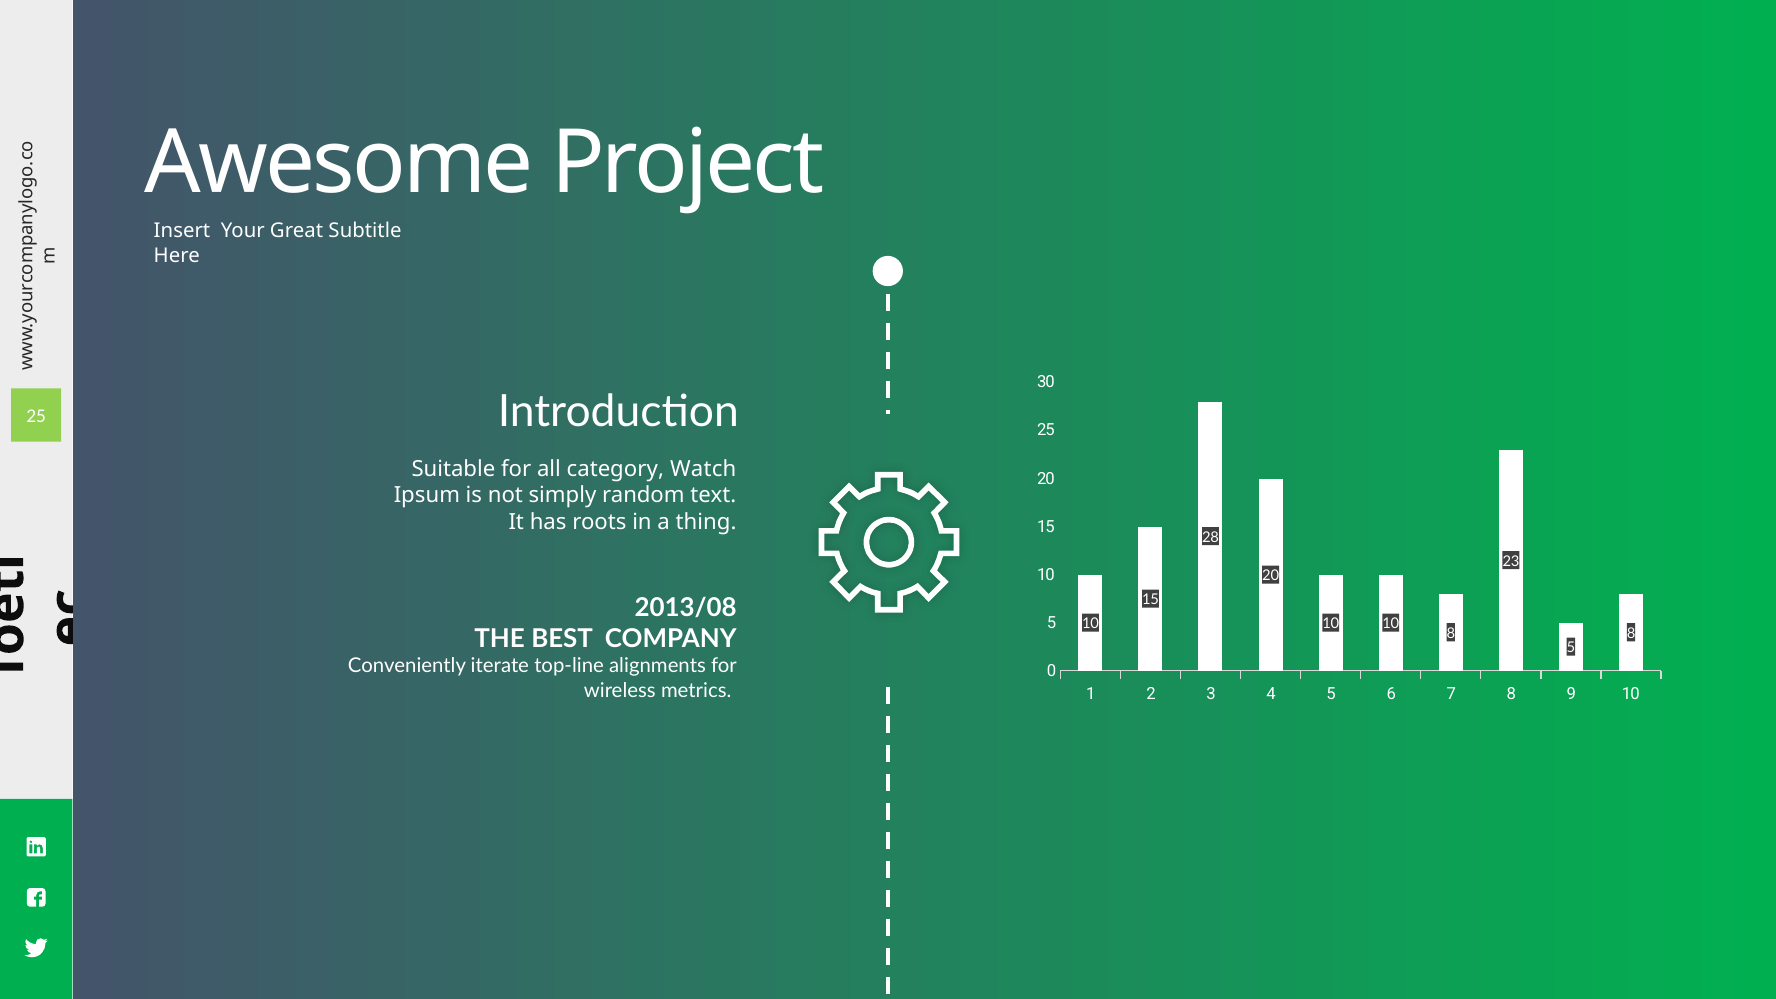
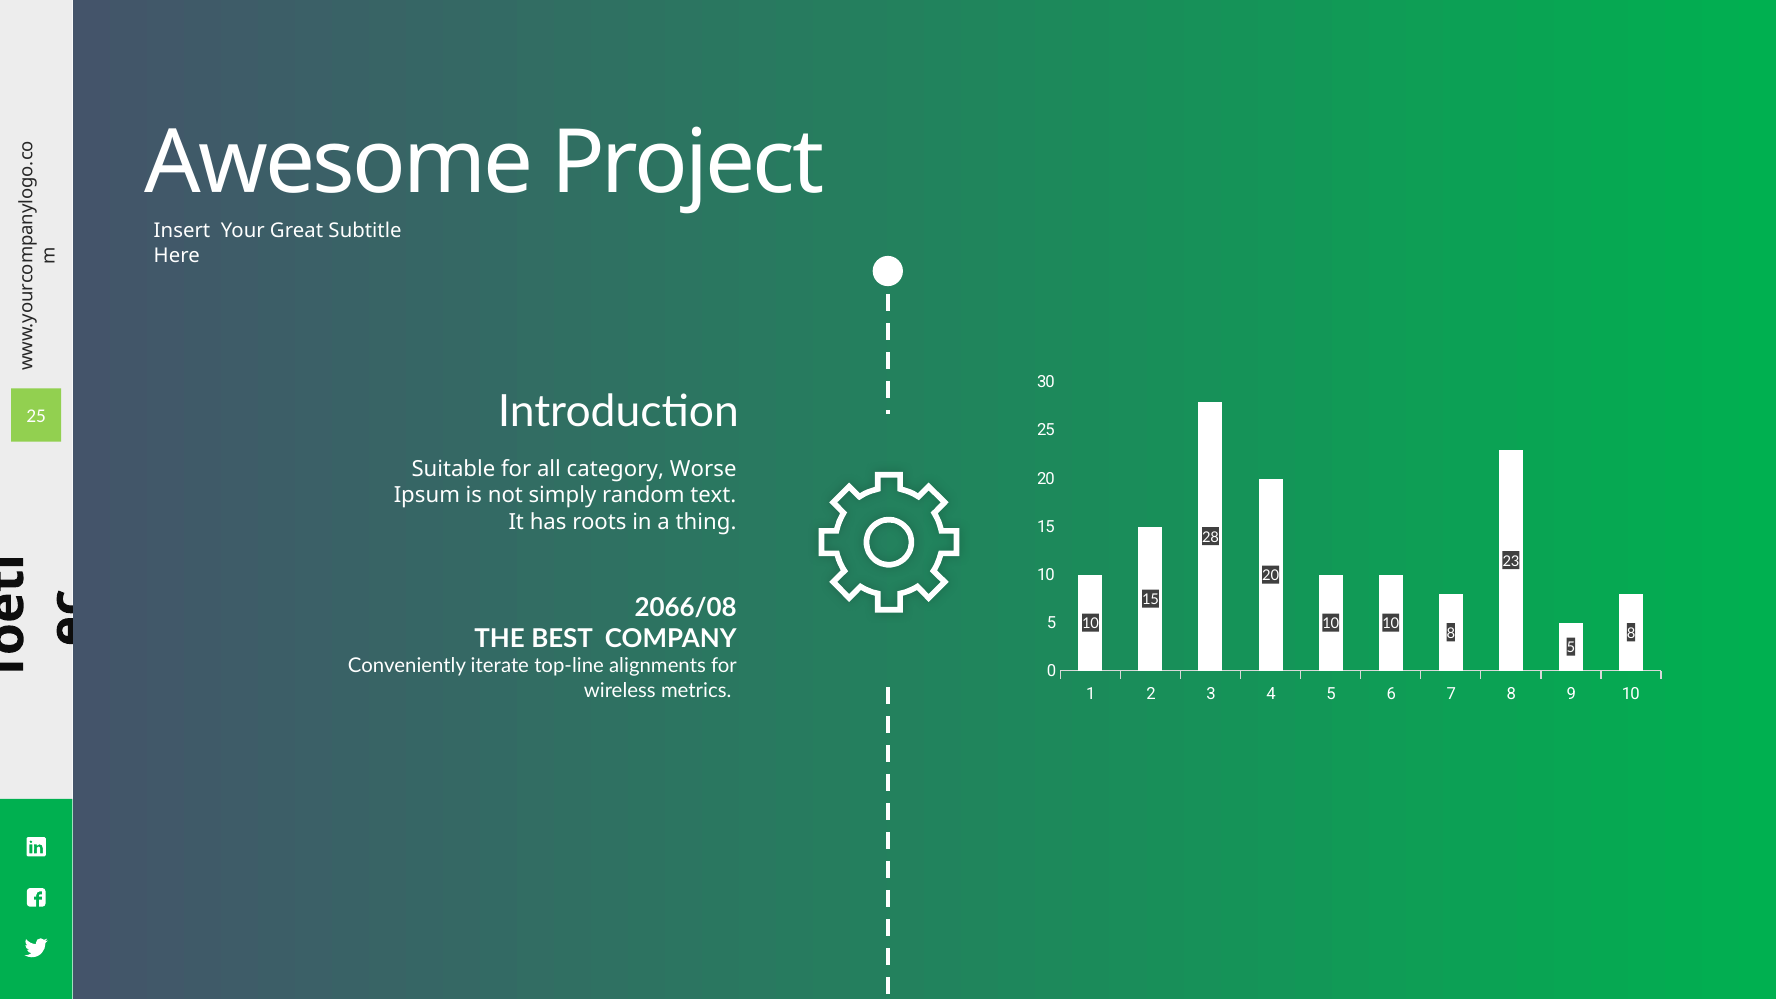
Watch: Watch -> Worse
2013/08: 2013/08 -> 2066/08
